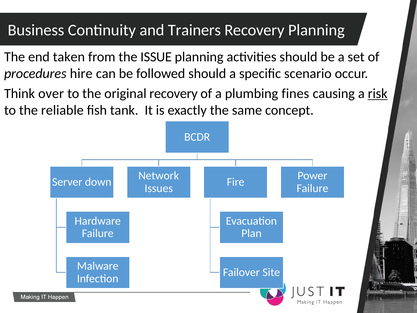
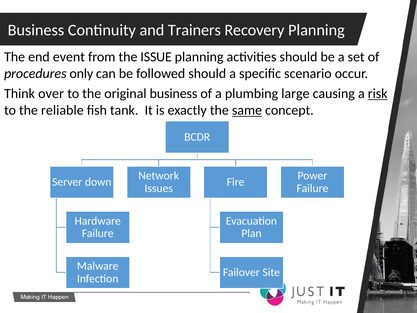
taken: taken -> event
hire: hire -> only
original recovery: recovery -> business
fines: fines -> large
same underline: none -> present
